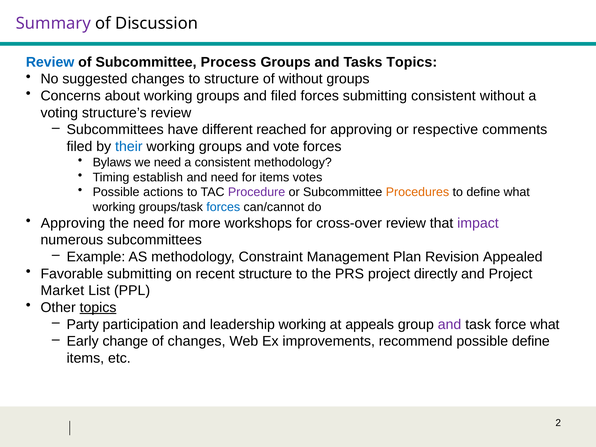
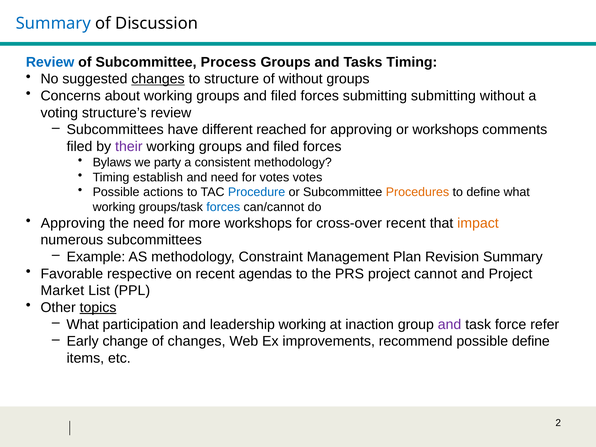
Summary at (53, 23) colour: purple -> blue
Tasks Topics: Topics -> Timing
changes at (158, 79) underline: none -> present
submitting consistent: consistent -> submitting
or respective: respective -> workshops
their colour: blue -> purple
vote at (286, 147): vote -> filed
we need: need -> party
for items: items -> votes
Procedure colour: purple -> blue
cross-over review: review -> recent
impact colour: purple -> orange
Revision Appealed: Appealed -> Summary
Favorable submitting: submitting -> respective
recent structure: structure -> agendas
directly: directly -> cannot
Party at (83, 324): Party -> What
appeals: appeals -> inaction
force what: what -> refer
